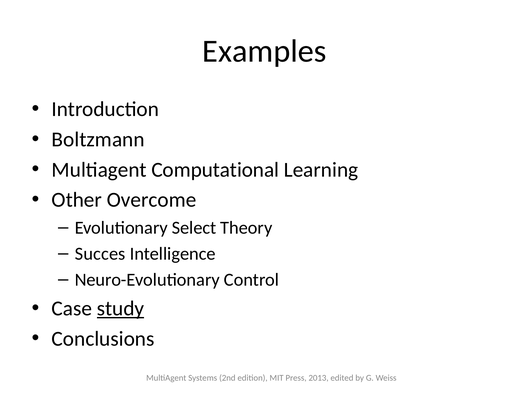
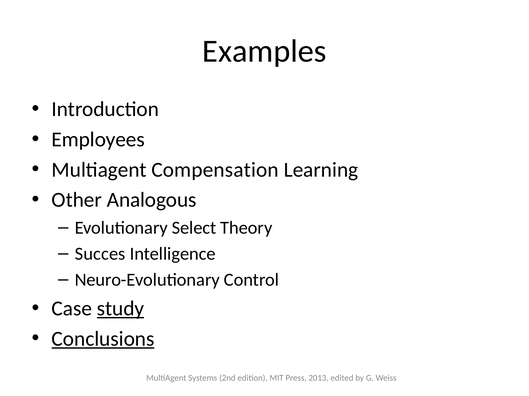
Boltzmann: Boltzmann -> Employees
Computational: Computational -> Compensation
Overcome: Overcome -> Analogous
Conclusions underline: none -> present
